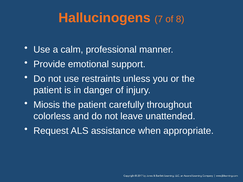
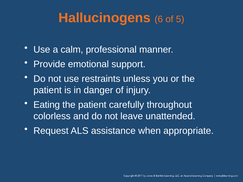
7: 7 -> 6
8: 8 -> 5
Miosis: Miosis -> Eating
